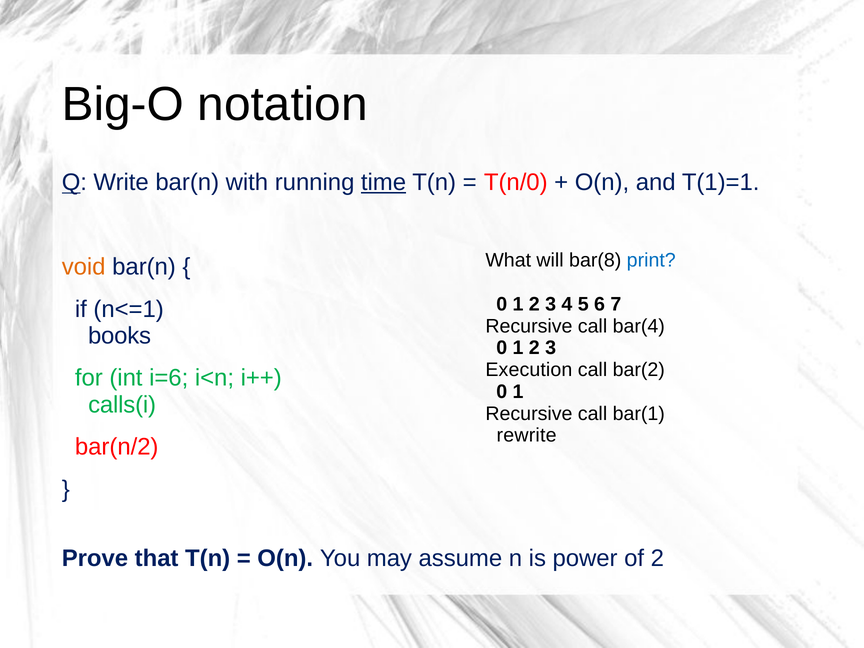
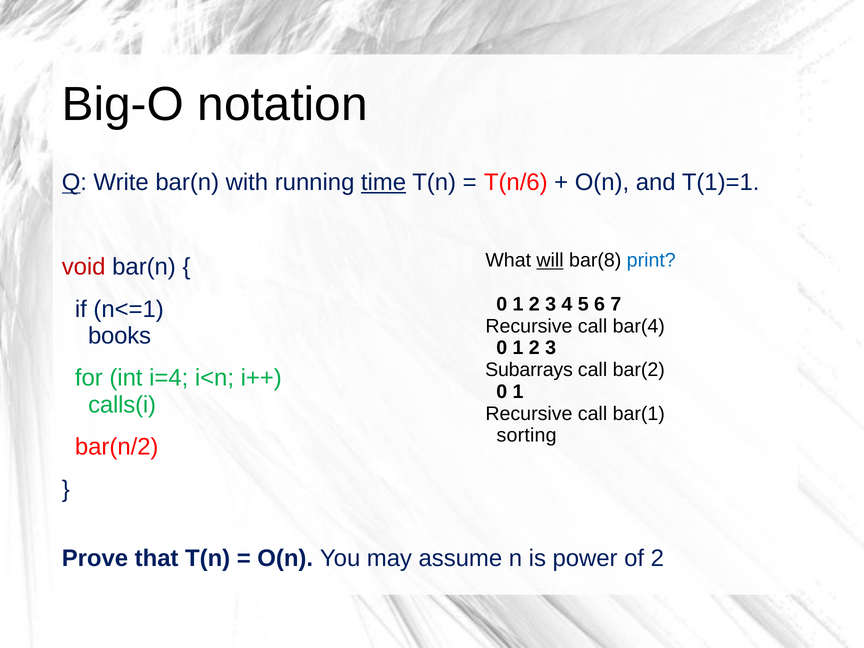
T(n/0: T(n/0 -> T(n/6
will underline: none -> present
void colour: orange -> red
Execution: Execution -> Subarrays
i=6: i=6 -> i=4
rewrite: rewrite -> sorting
